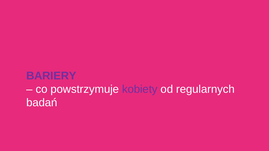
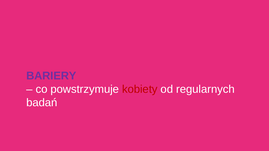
kobiety colour: purple -> red
